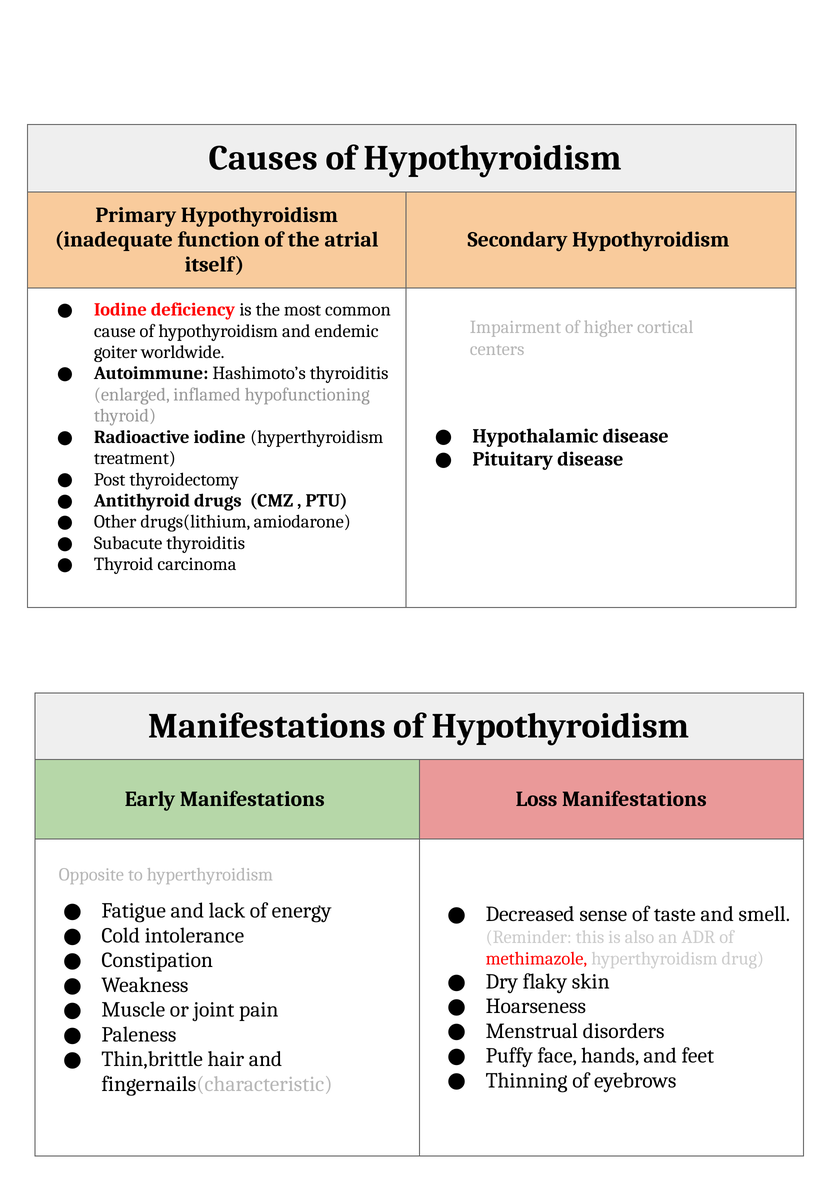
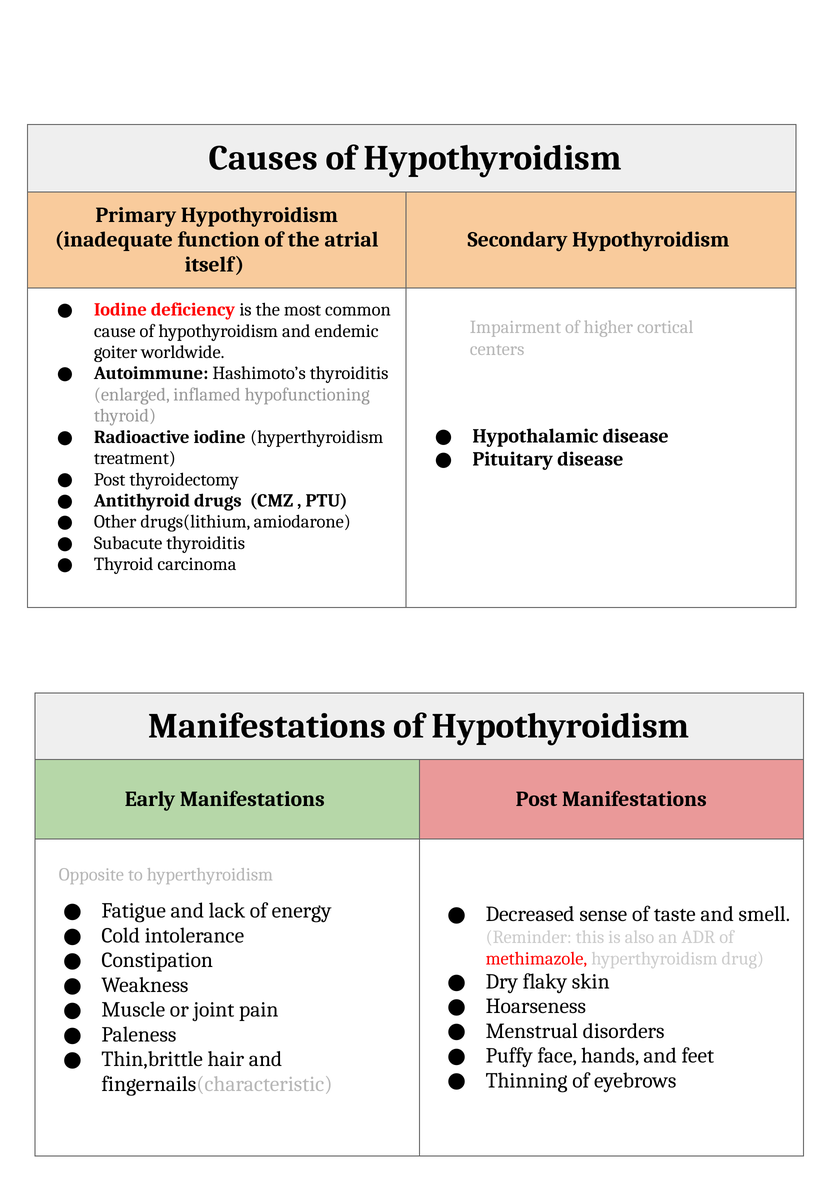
Manifestations Loss: Loss -> Post
